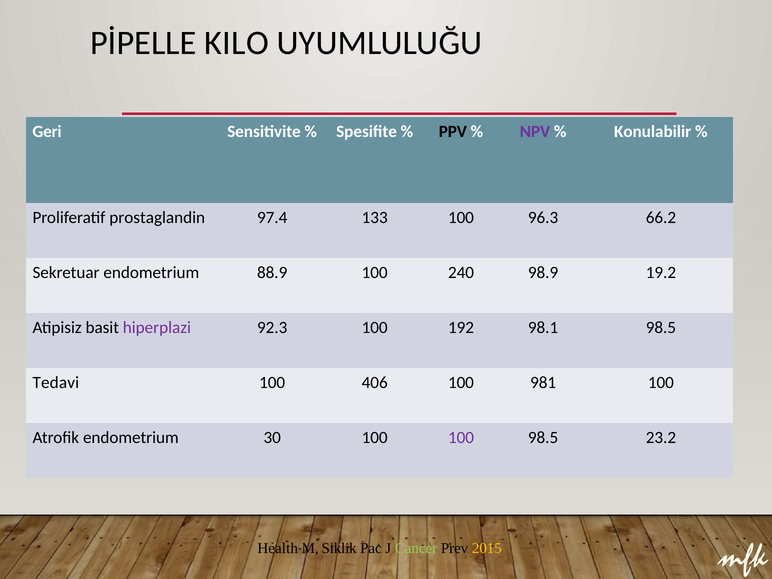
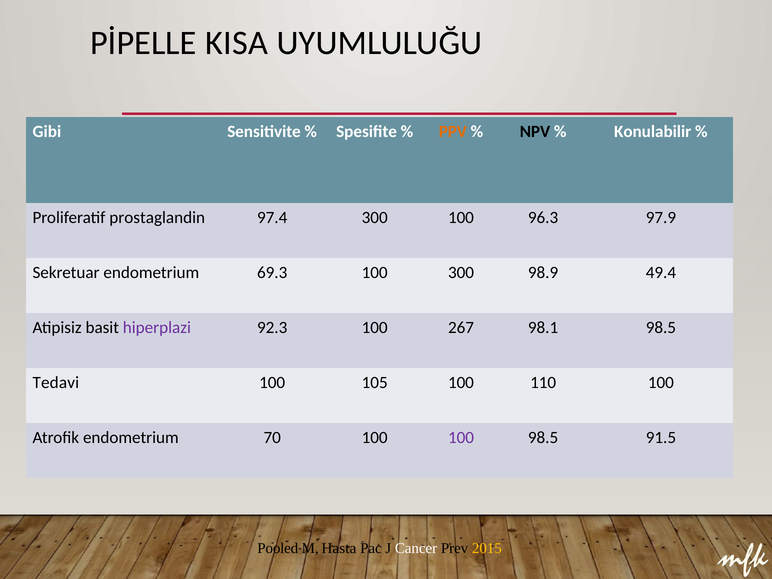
KILO: KILO -> KISA
Geri: Geri -> Gibi
PPV colour: black -> orange
NPV colour: purple -> black
97.4 133: 133 -> 300
66.2: 66.2 -> 97.9
88.9: 88.9 -> 69.3
100 240: 240 -> 300
19.2: 19.2 -> 49.4
192: 192 -> 267
406: 406 -> 105
981: 981 -> 110
30: 30 -> 70
23.2: 23.2 -> 91.5
Health: Health -> Pooled
Siklik: Siklik -> Hasta
Cancer colour: light green -> white
